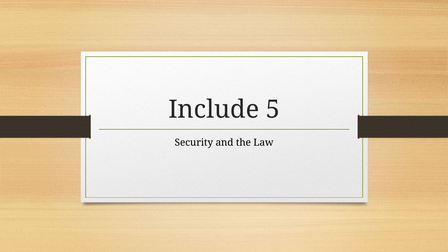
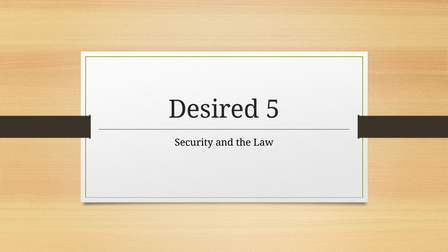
Include: Include -> Desired
